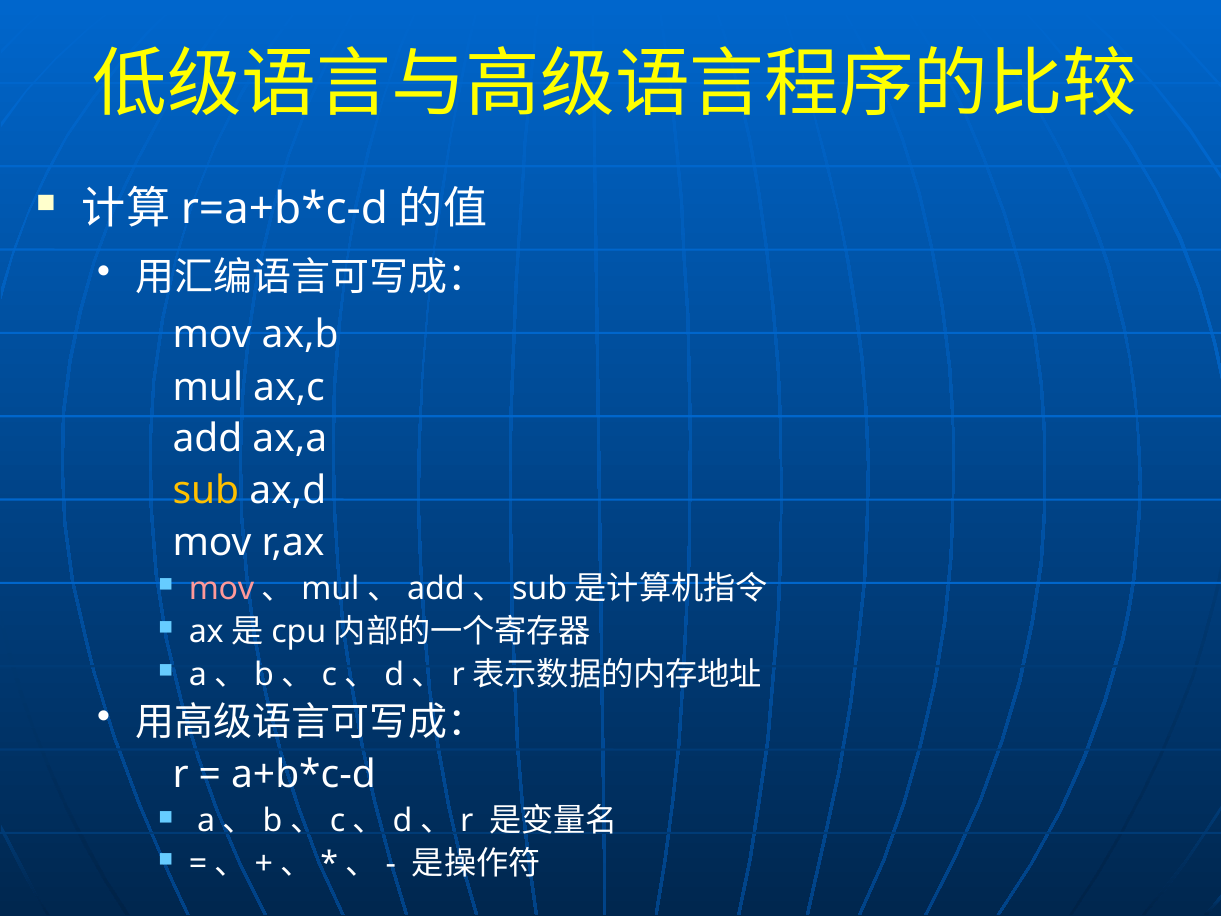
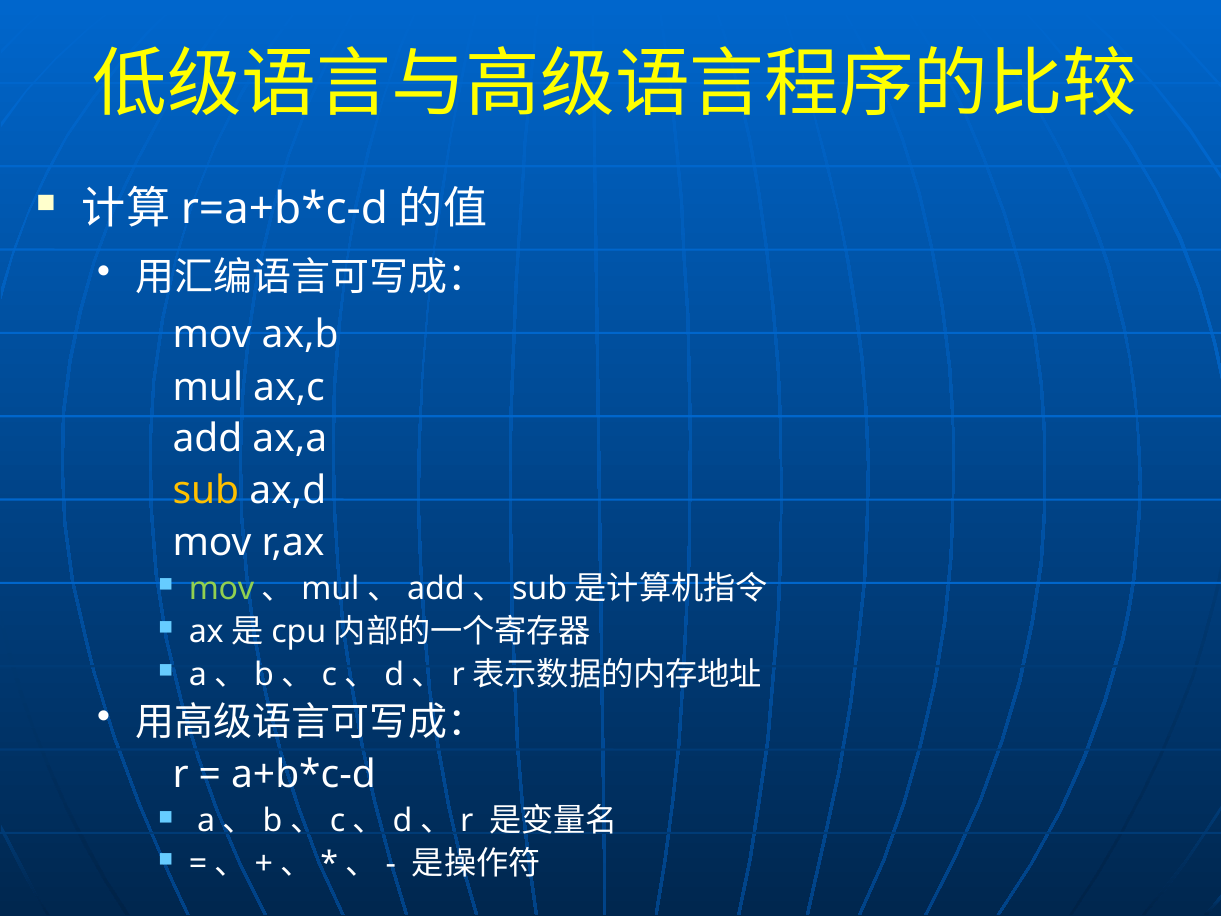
mov at (221, 589) colour: pink -> light green
